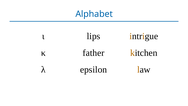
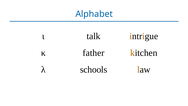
lips: lips -> talk
epsilon: epsilon -> schools
